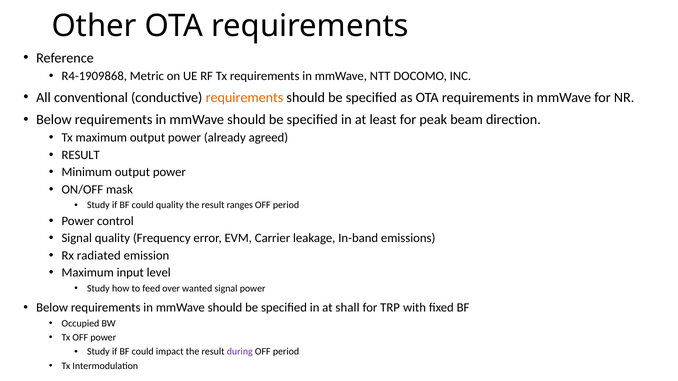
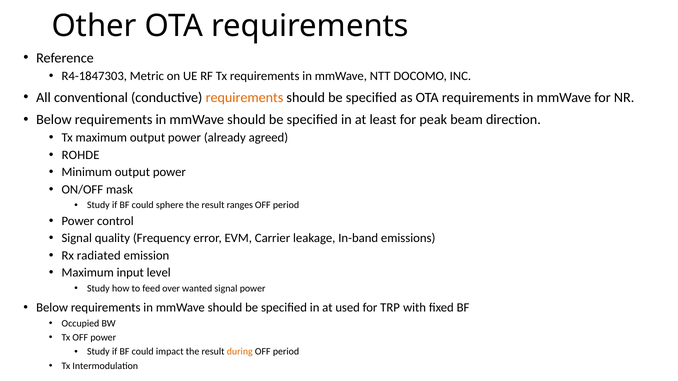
R4-1909868: R4-1909868 -> R4-1847303
RESULT at (81, 155): RESULT -> ROHDE
could quality: quality -> sphere
shall: shall -> used
during colour: purple -> orange
